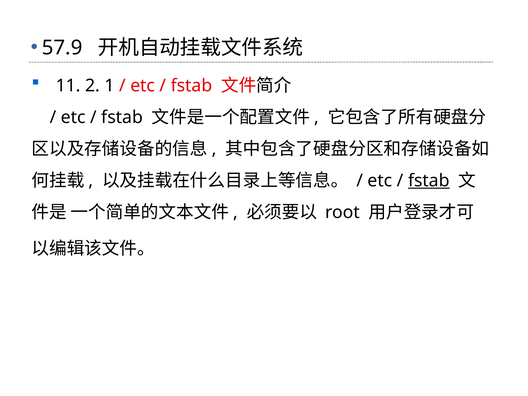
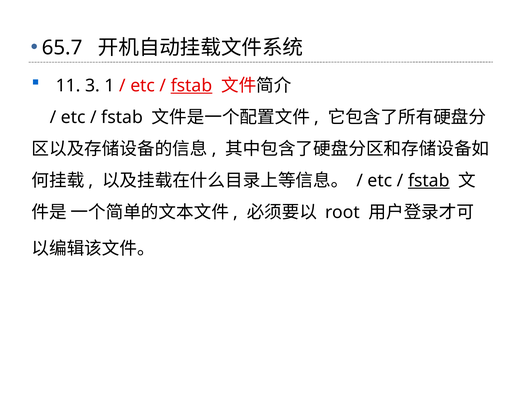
57.9: 57.9 -> 65.7
2: 2 -> 3
fstab at (192, 86) underline: none -> present
